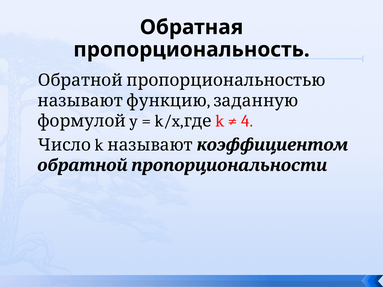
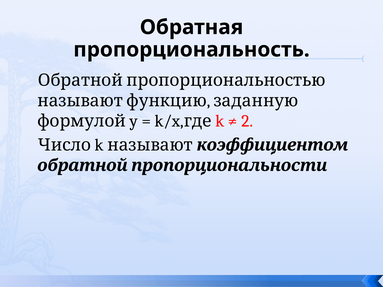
4: 4 -> 2
